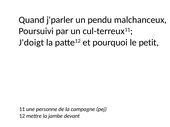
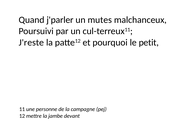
pendu: pendu -> mutes
J'doigt: J'doigt -> J'reste
